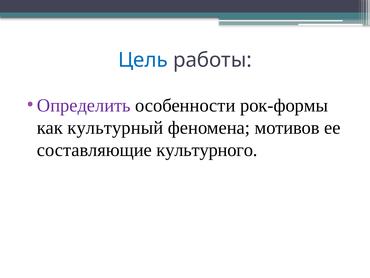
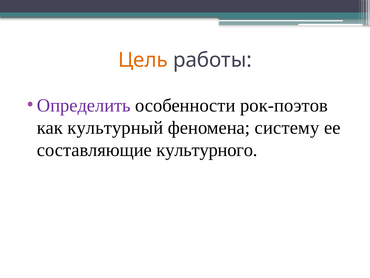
Цель colour: blue -> orange
рок-формы: рок-формы -> рок-поэтов
мотивов: мотивов -> систему
